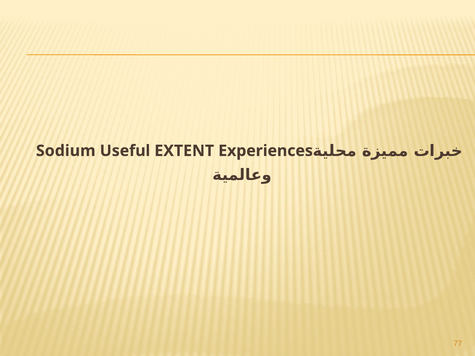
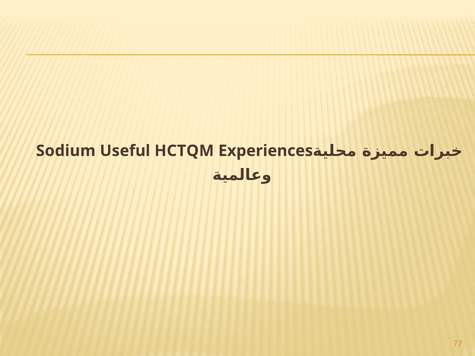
EXTENT: EXTENT -> HCTQM
